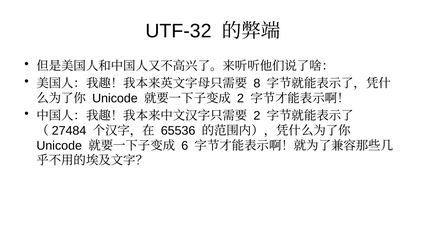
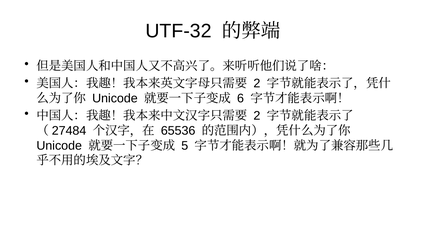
8 at (257, 83): 8 -> 2
2 at (241, 98): 2 -> 6
6: 6 -> 5
